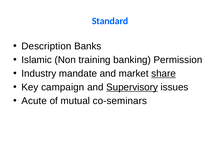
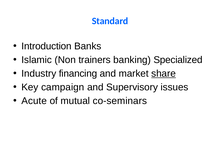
Description: Description -> Introduction
training: training -> trainers
Permission: Permission -> Specialized
mandate: mandate -> financing
Supervisory underline: present -> none
